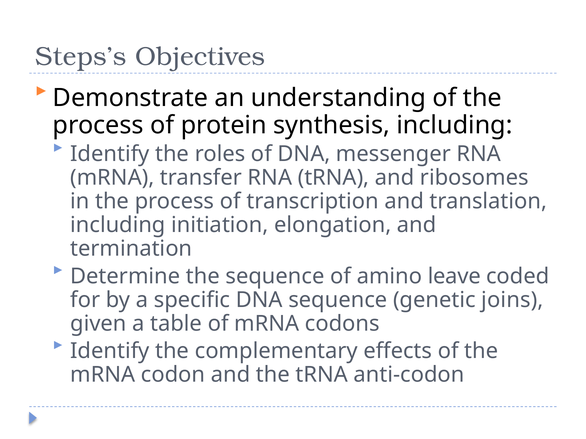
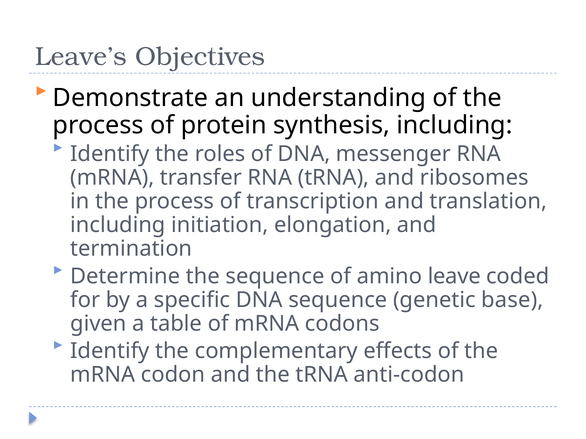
Steps’s: Steps’s -> Leave’s
joins: joins -> base
